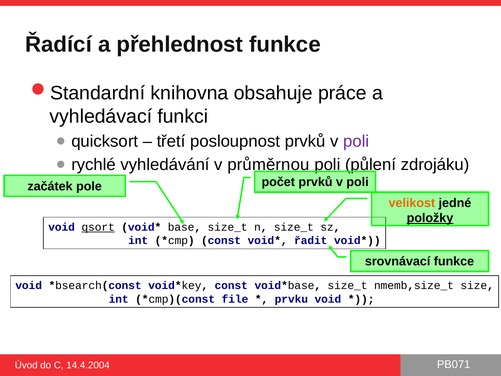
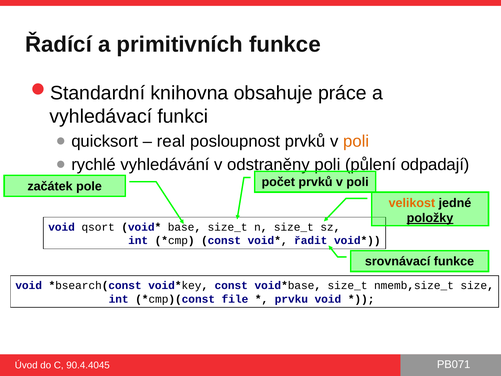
přehlednost: přehlednost -> primitivních
třetí: třetí -> real
poli at (356, 141) colour: purple -> orange
průměrnou: průměrnou -> odstraněny
zdrojáku: zdrojáku -> odpadají
qsort underline: present -> none
14.4.2004: 14.4.2004 -> 90.4.4045
